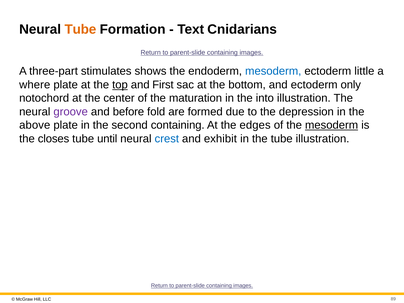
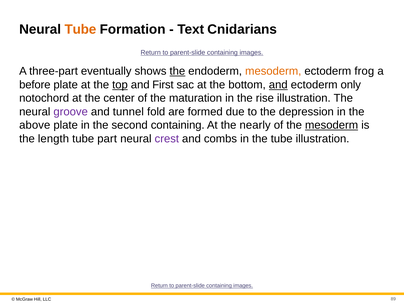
stimulates: stimulates -> eventually
the at (177, 71) underline: none -> present
mesoderm at (273, 71) colour: blue -> orange
little: little -> frog
where: where -> before
and at (278, 85) underline: none -> present
into: into -> rise
before: before -> tunnel
edges: edges -> nearly
closes: closes -> length
until: until -> part
crest colour: blue -> purple
exhibit: exhibit -> combs
